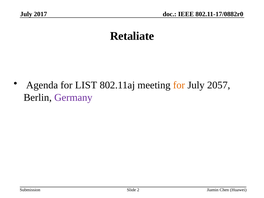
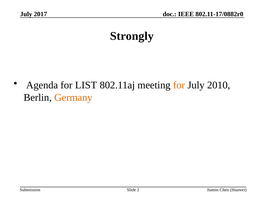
Retaliate: Retaliate -> Strongly
2057: 2057 -> 2010
Germany colour: purple -> orange
